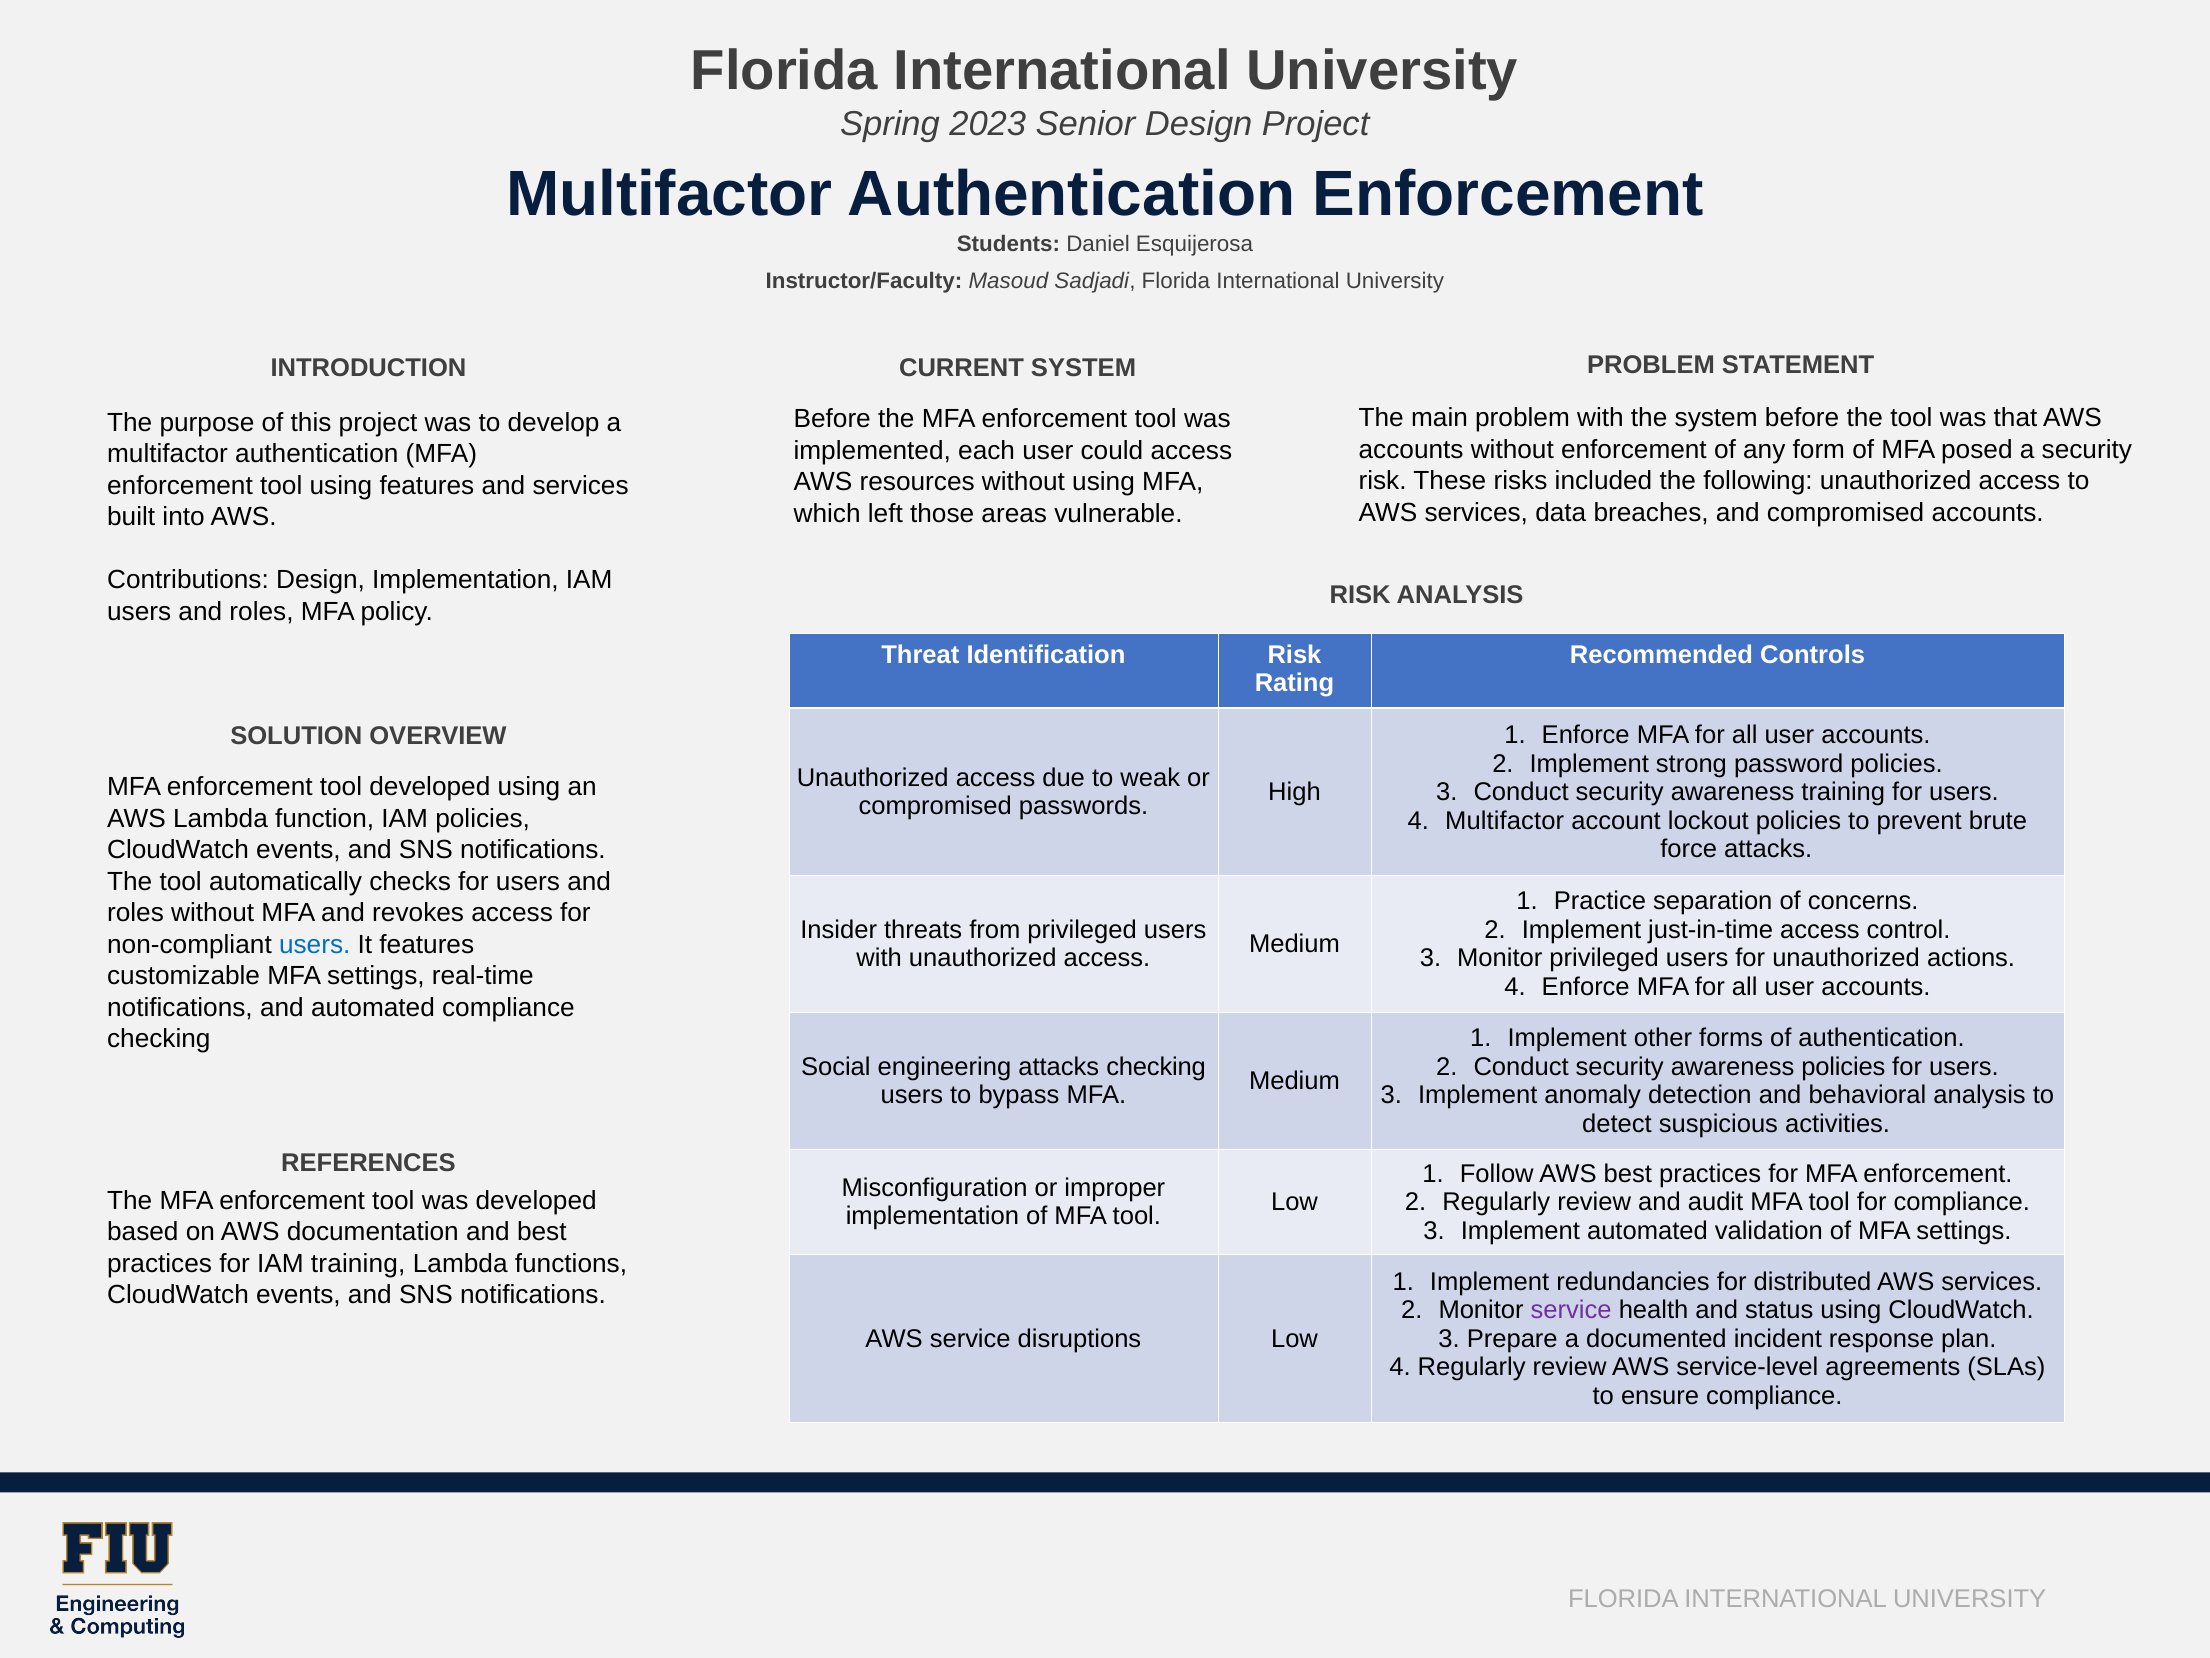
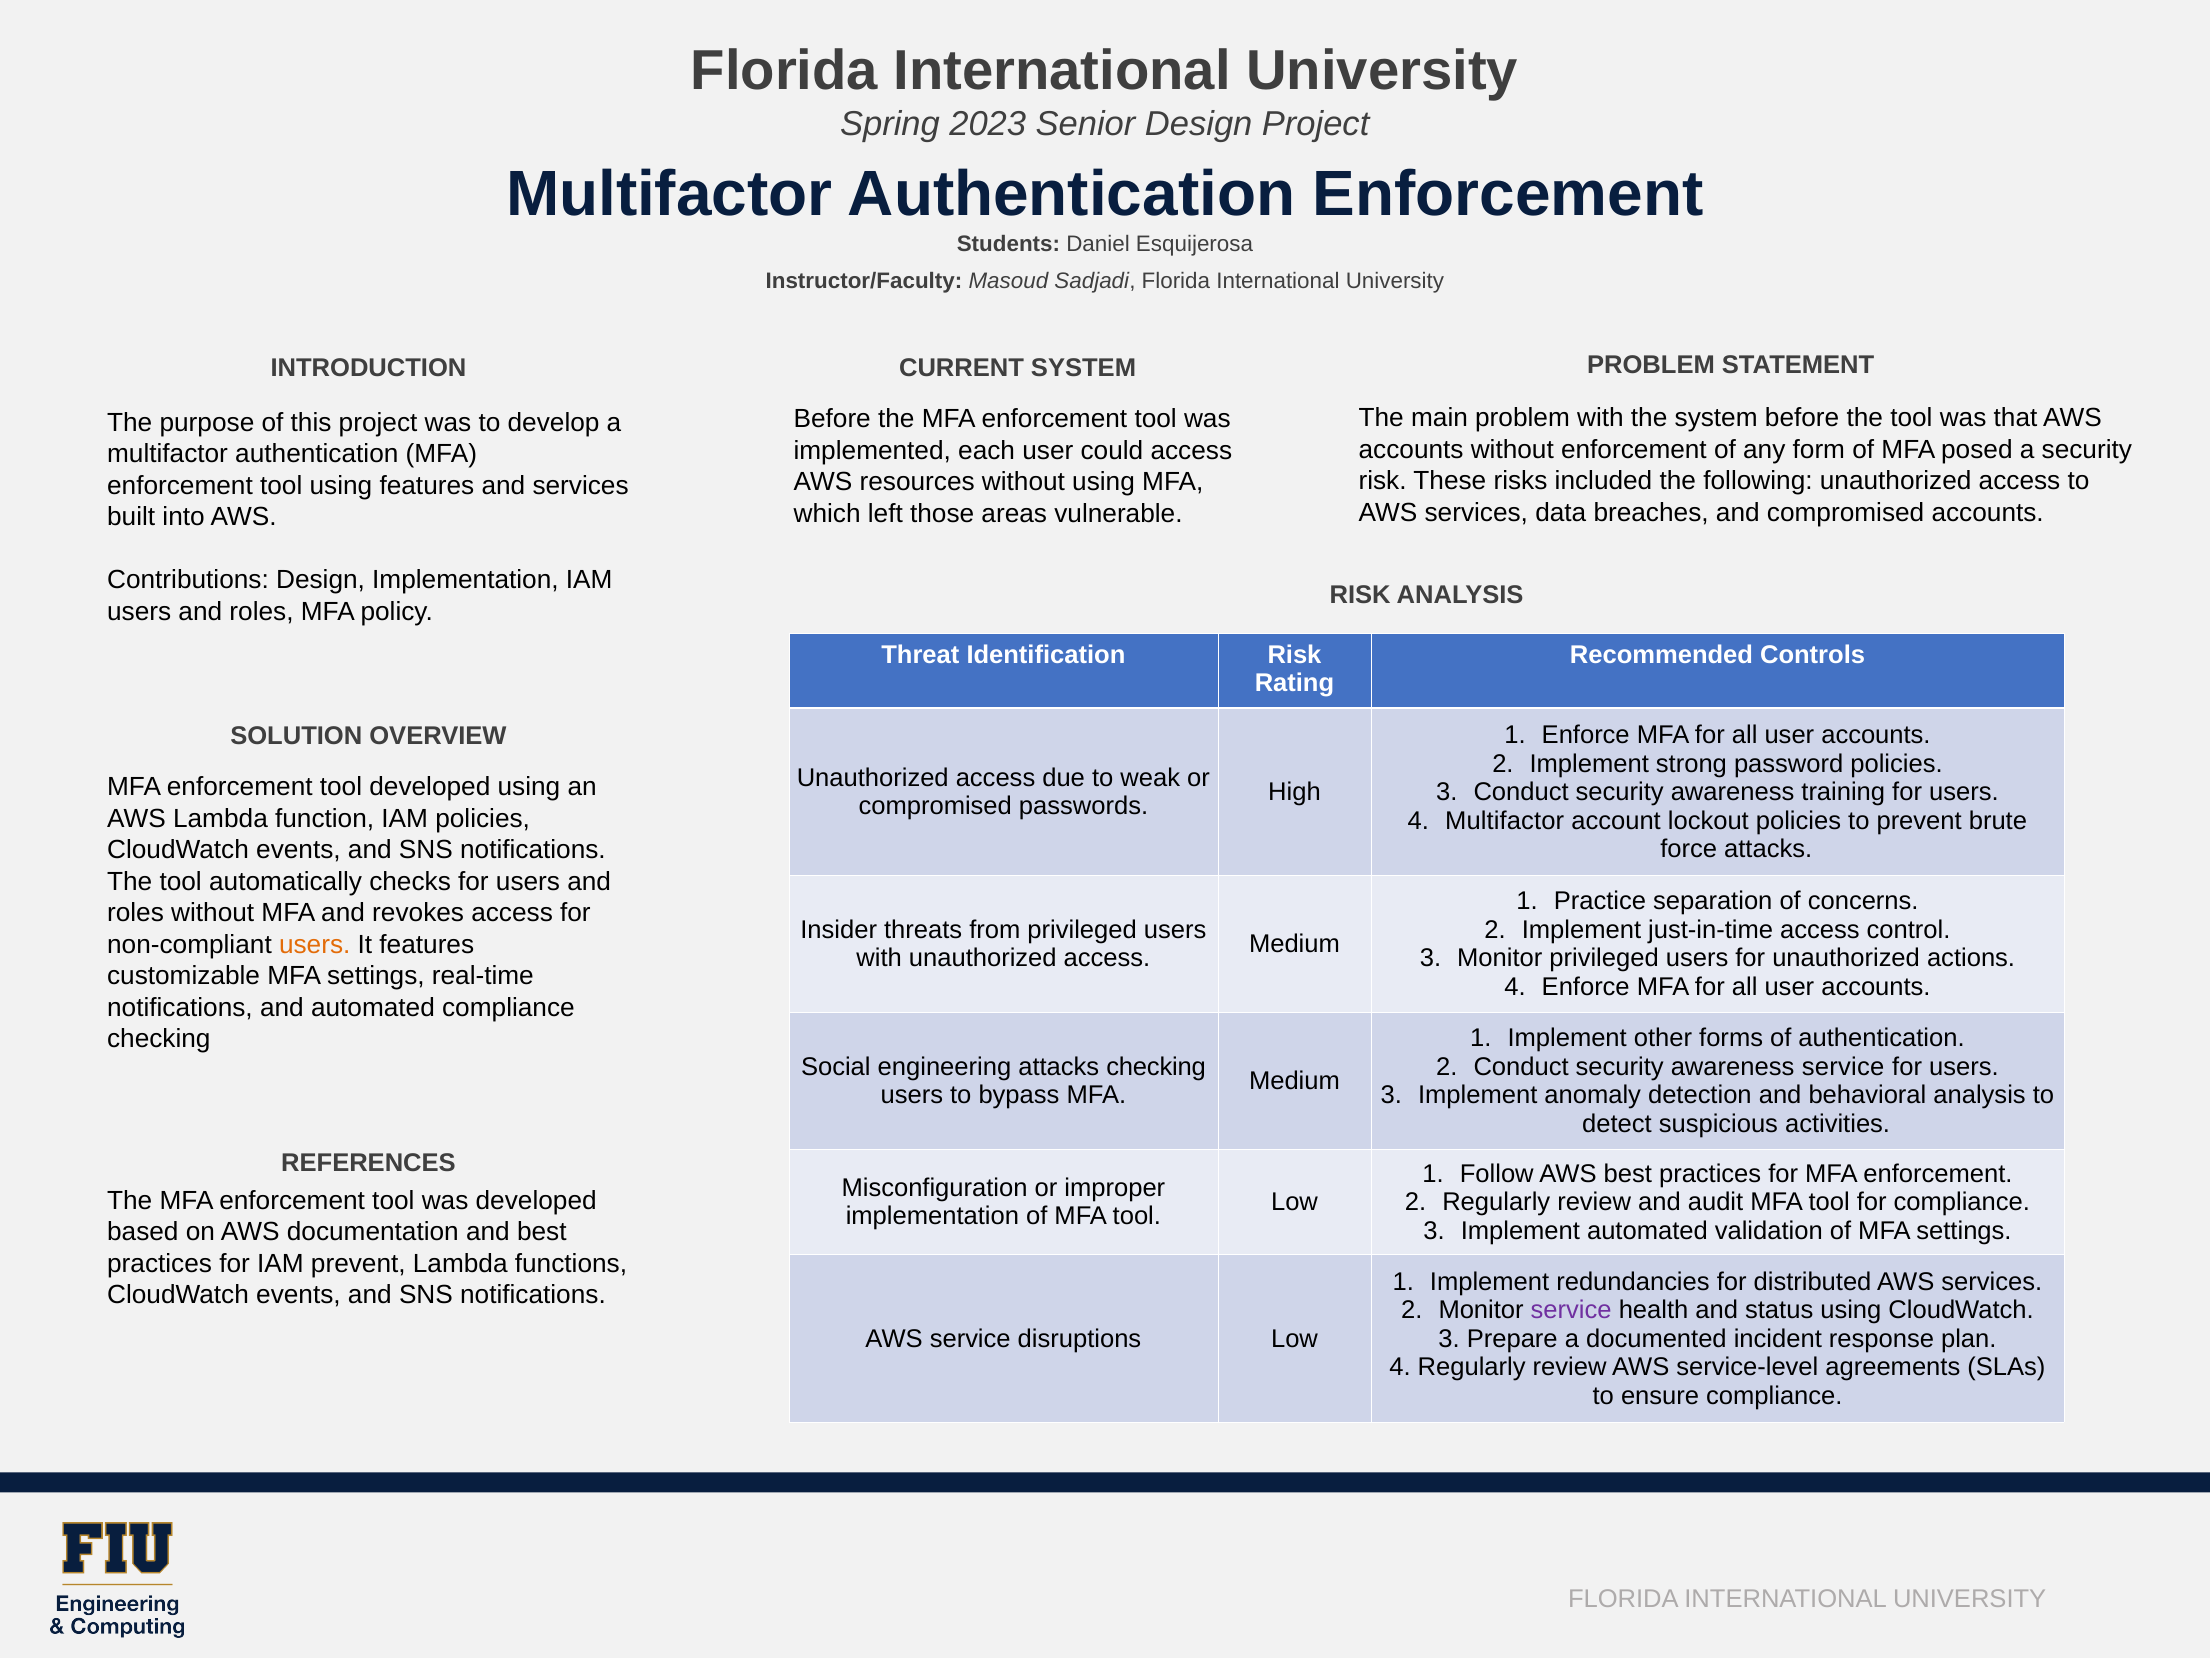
users at (315, 944) colour: blue -> orange
awareness policies: policies -> service
IAM training: training -> prevent
